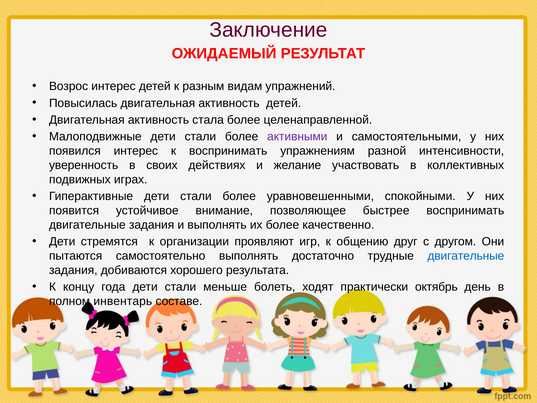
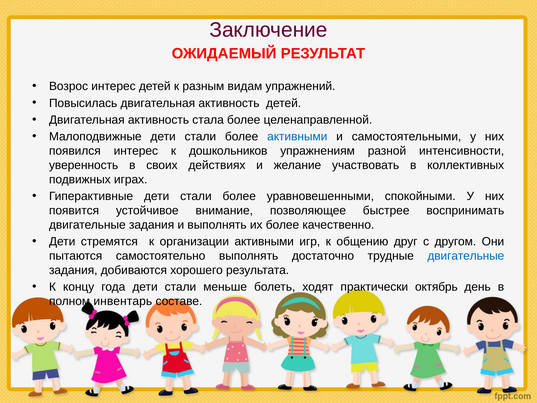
активными at (297, 136) colour: purple -> blue
к воспринимать: воспринимать -> дошкольников
организации проявляют: проявляют -> активными
